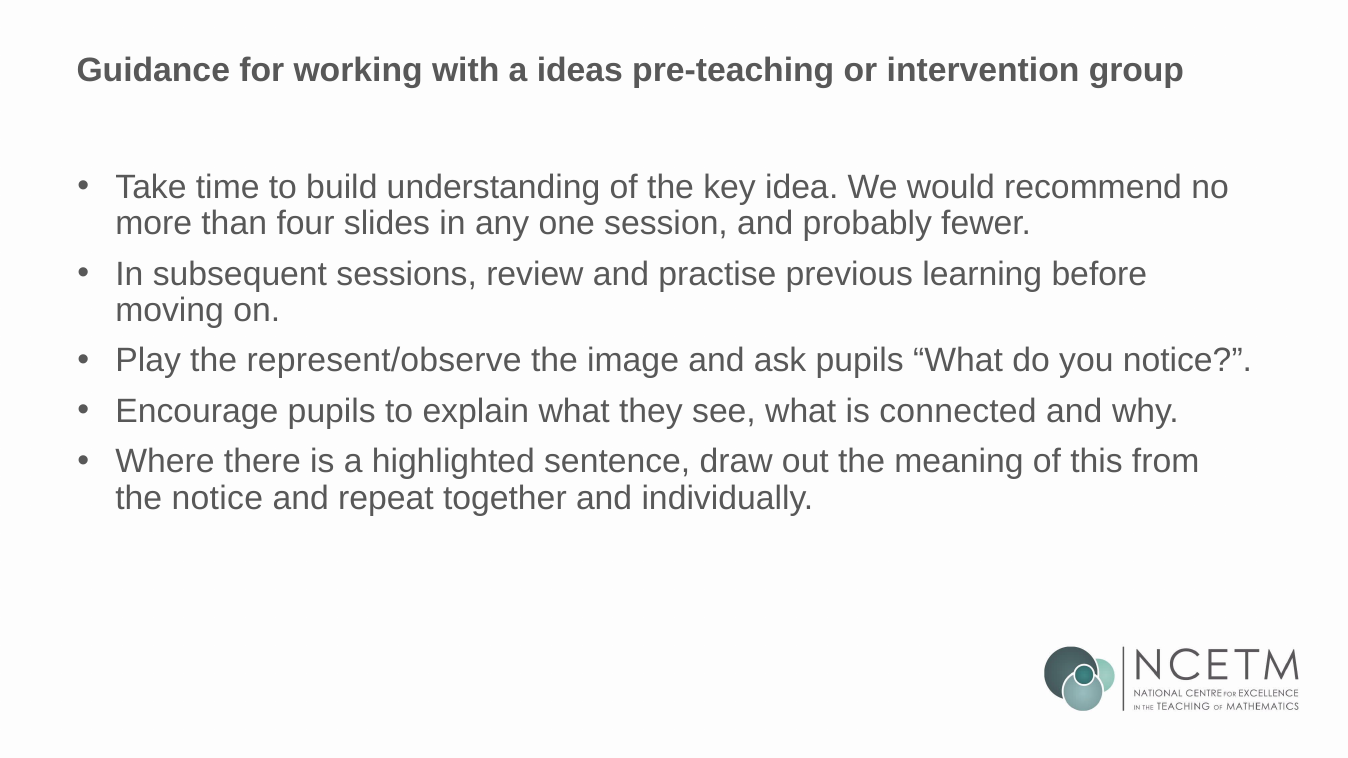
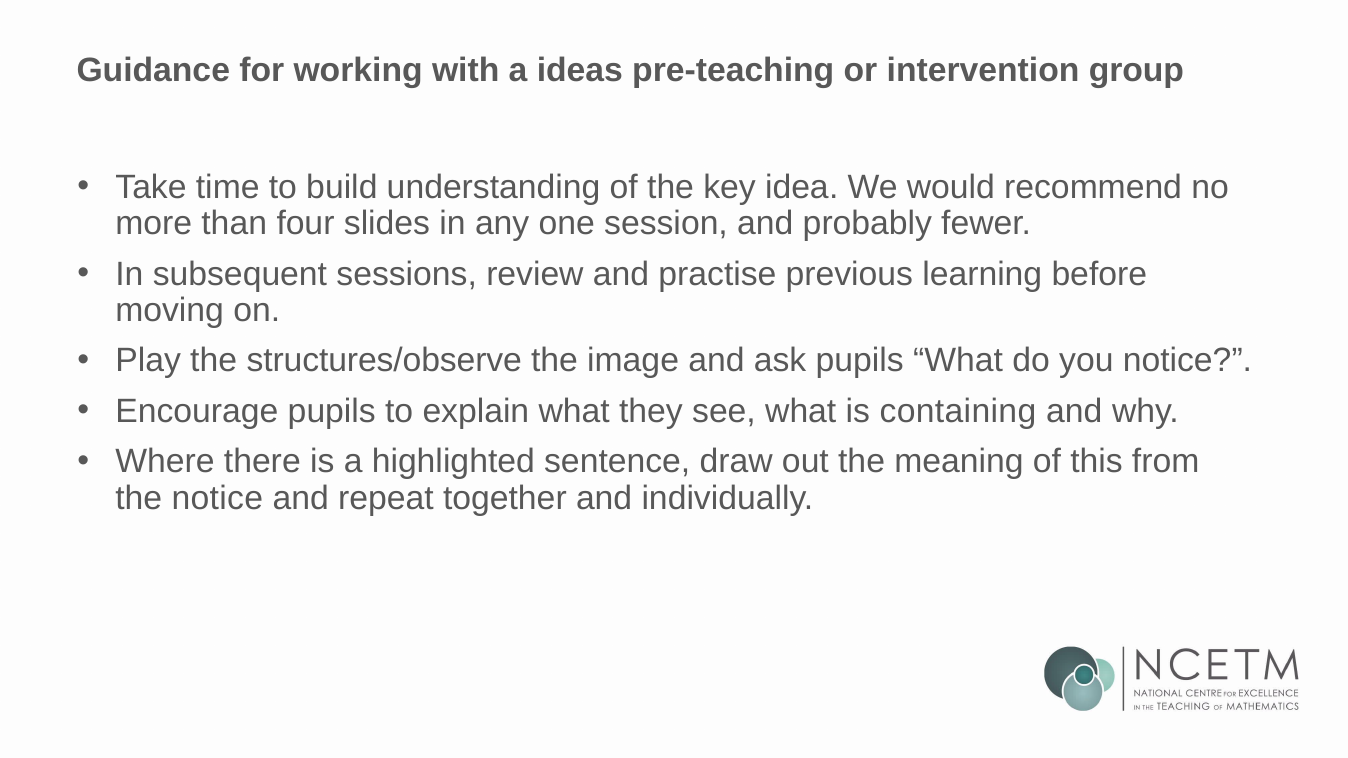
represent/observe: represent/observe -> structures/observe
connected: connected -> containing
